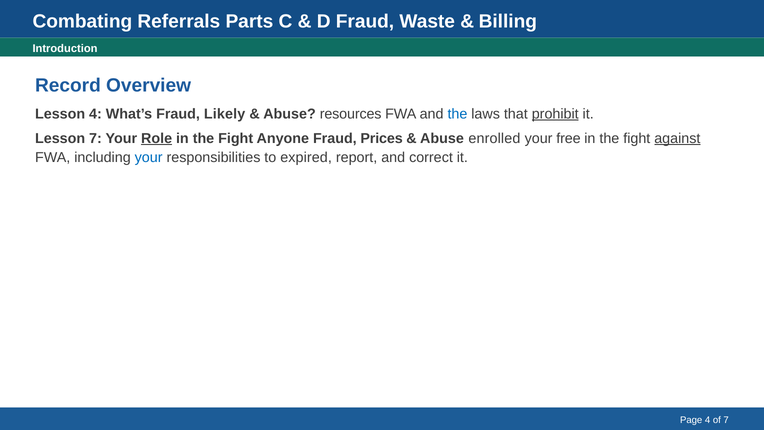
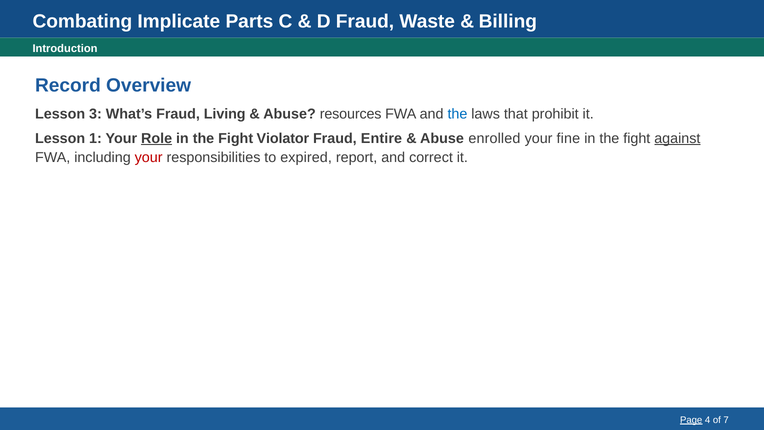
Referrals: Referrals -> Implicate
Lesson 4: 4 -> 3
Likely: Likely -> Living
prohibit underline: present -> none
Lesson 7: 7 -> 1
Anyone: Anyone -> Violator
Prices: Prices -> Entire
free: free -> fine
your at (149, 157) colour: blue -> red
Page underline: none -> present
